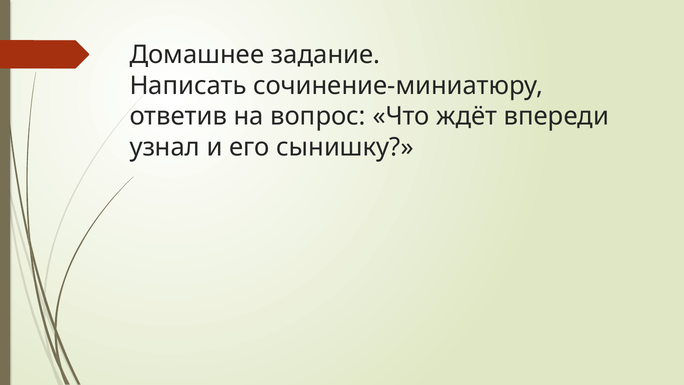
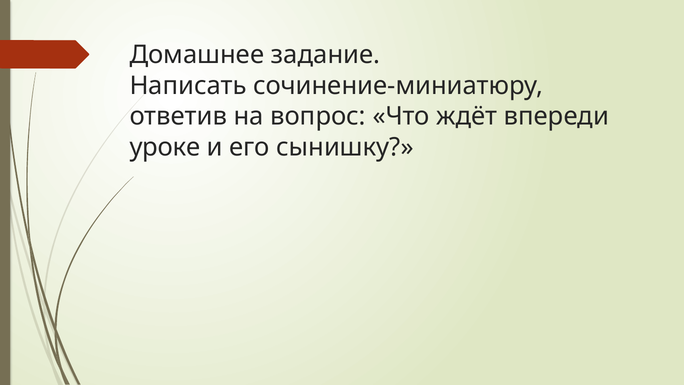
узнал: узнал -> уроке
